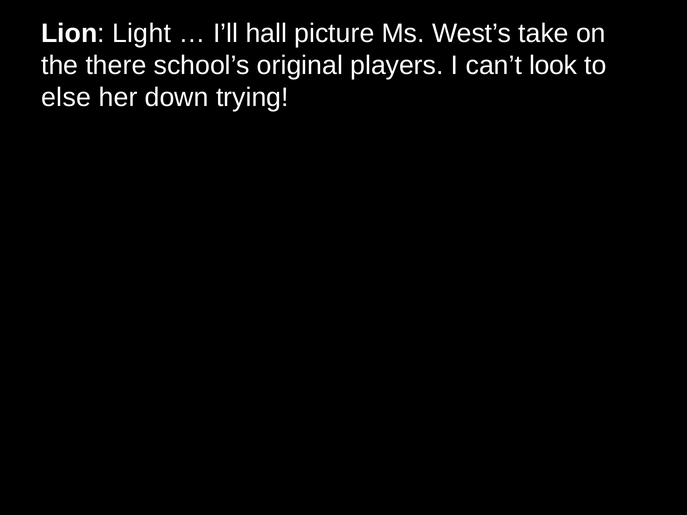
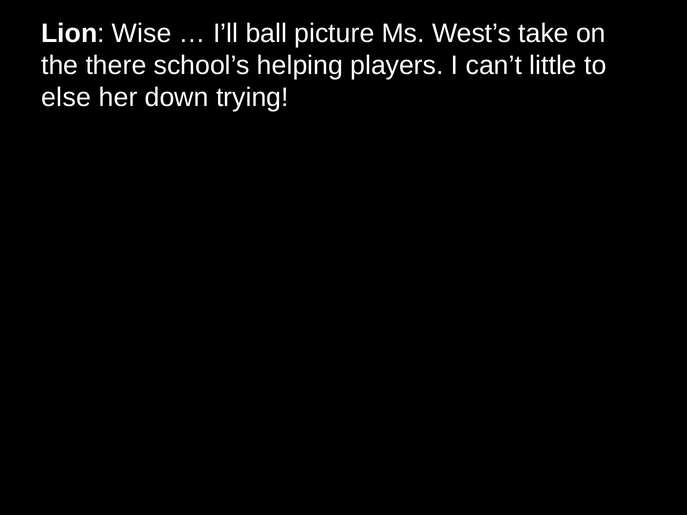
Light: Light -> Wise
hall: hall -> ball
original: original -> helping
look: look -> little
